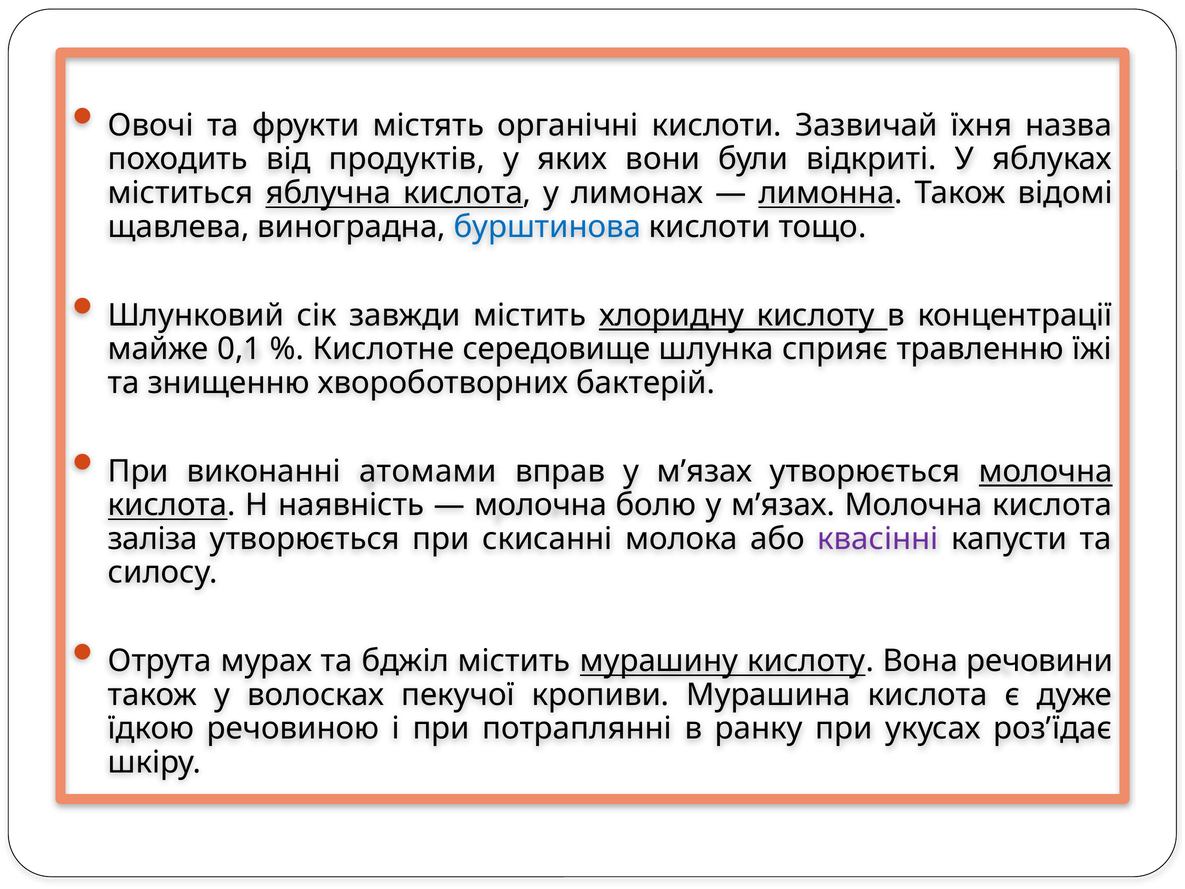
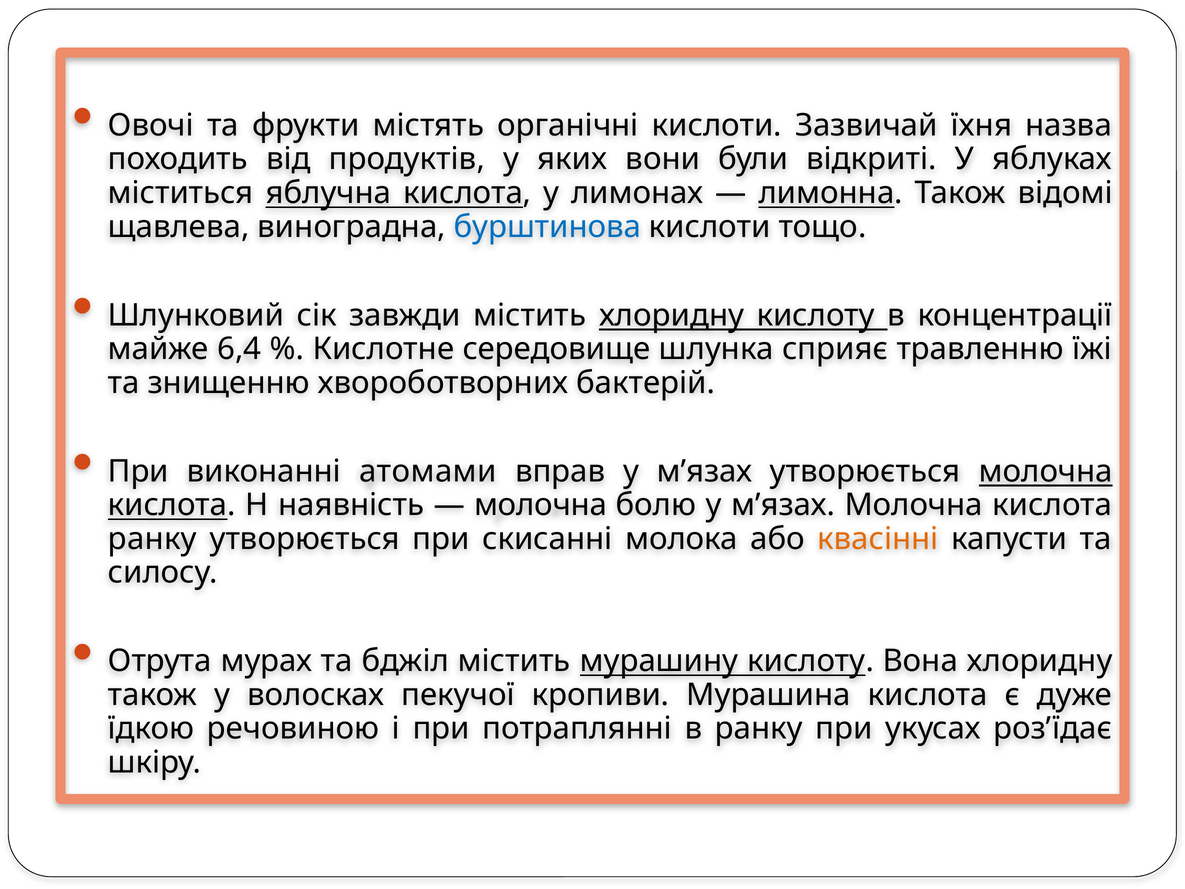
0,1: 0,1 -> 6,4
заліза at (153, 539): заліза -> ранку
квасінні colour: purple -> orange
Вона речовини: речовини -> хлоридну
